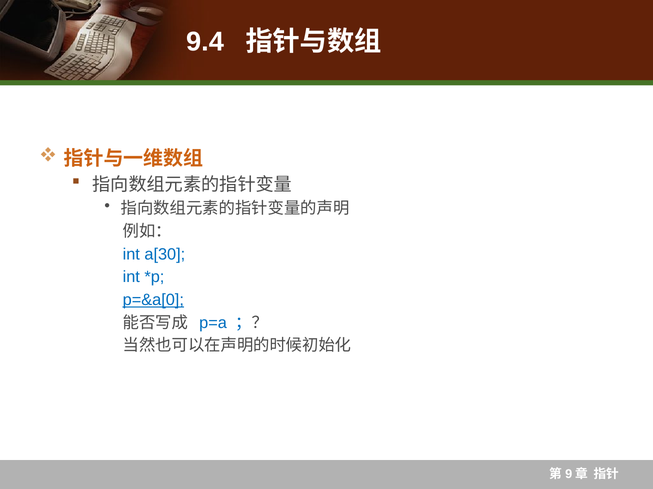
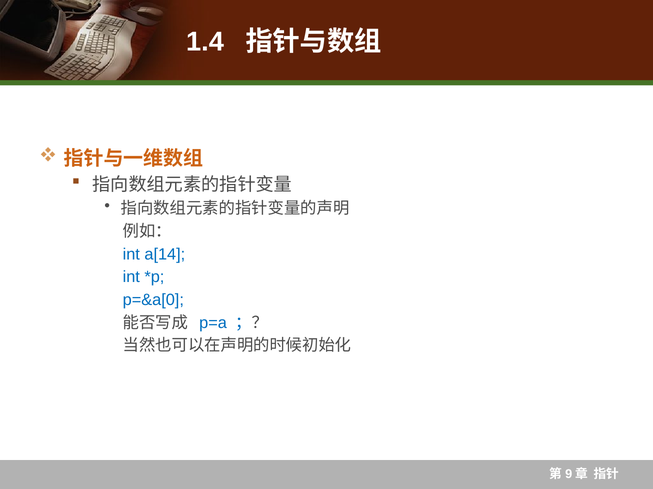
9.4: 9.4 -> 1.4
a[30: a[30 -> a[14
p=&a[0 underline: present -> none
